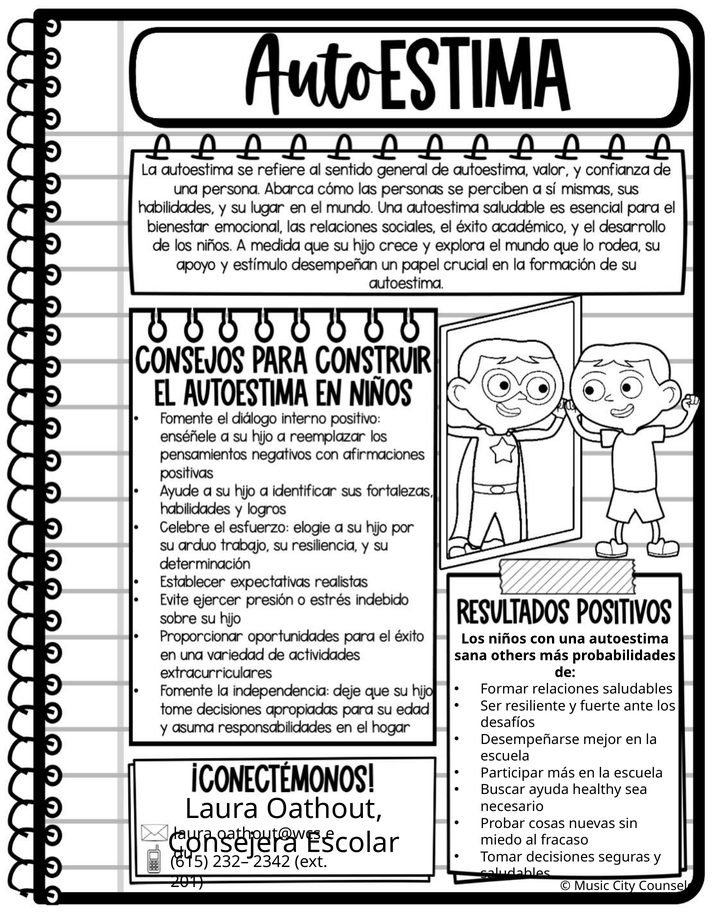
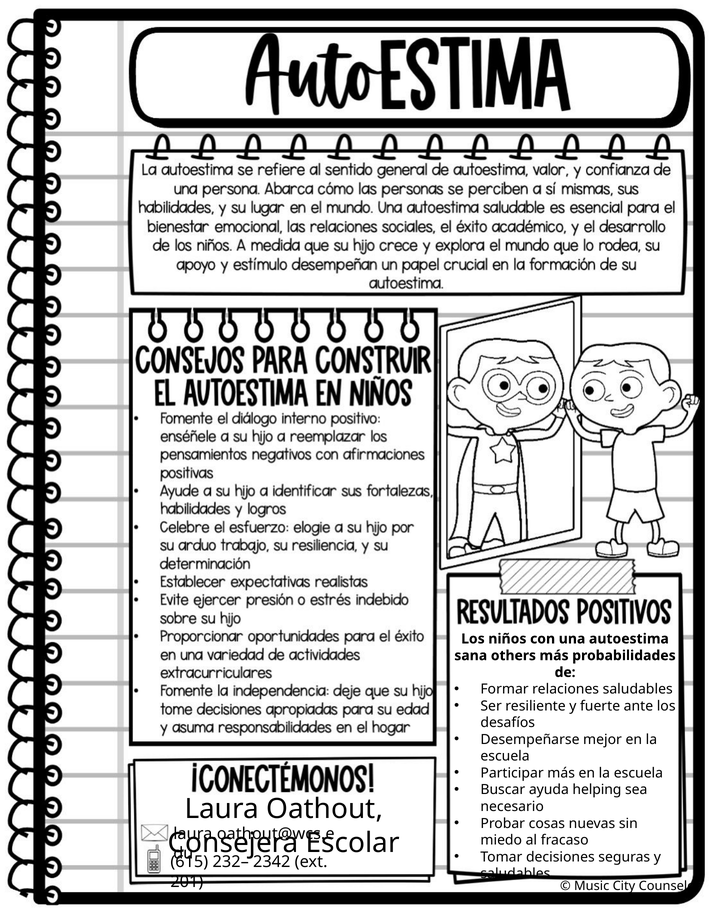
healthy: healthy -> helping
